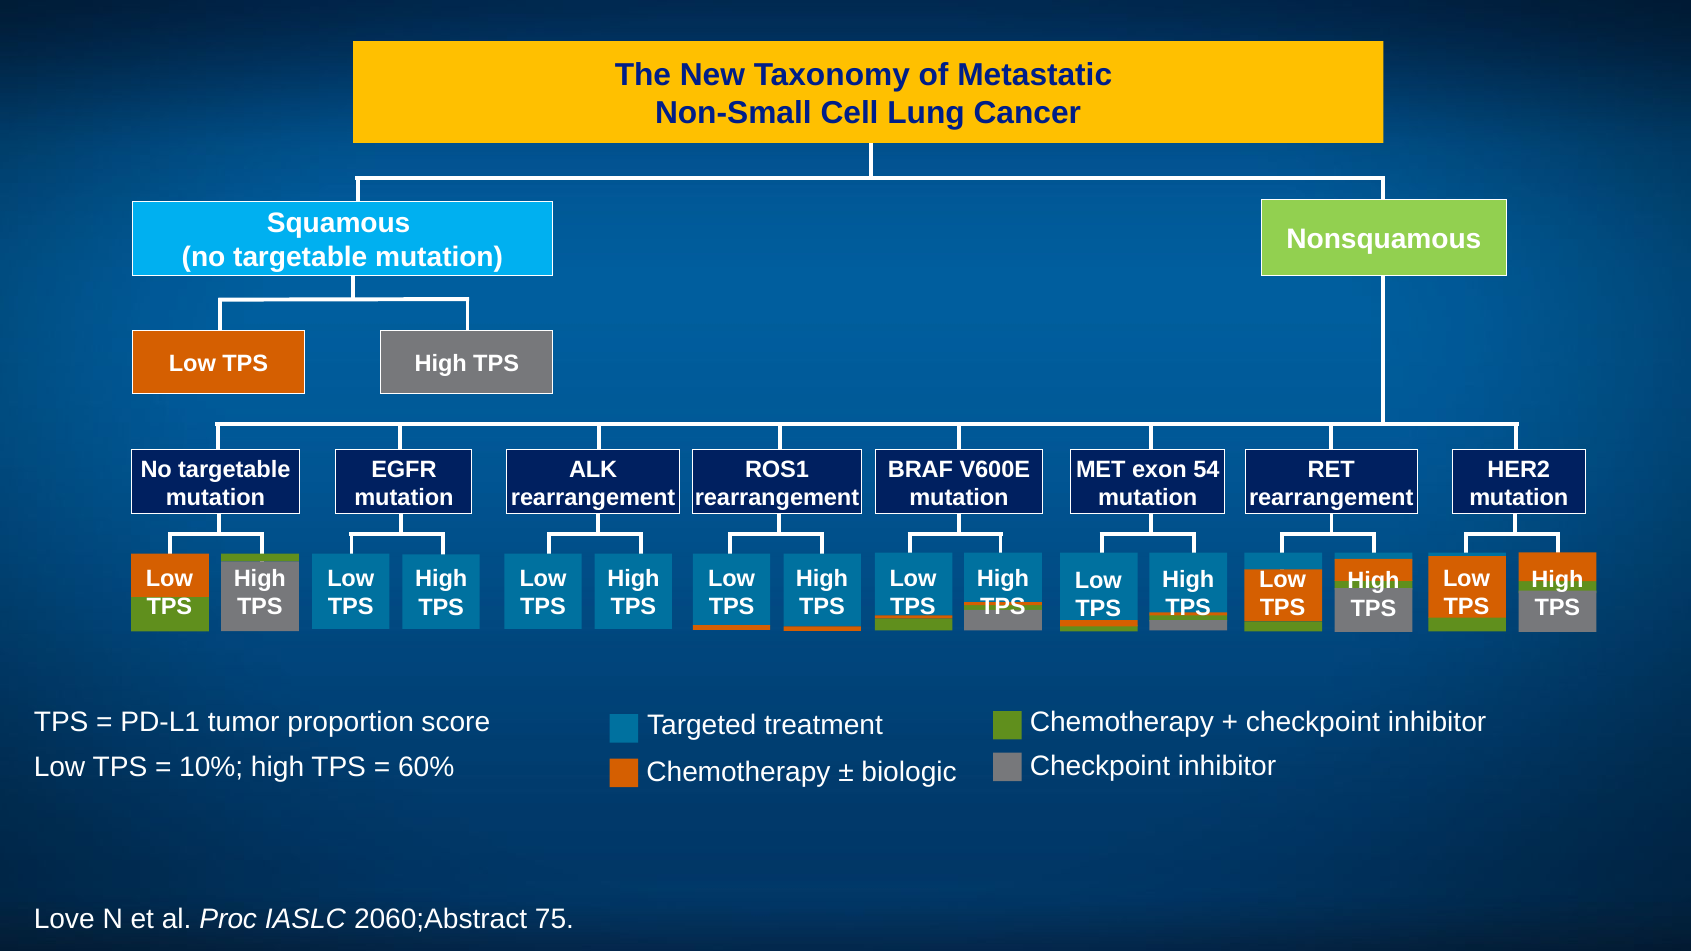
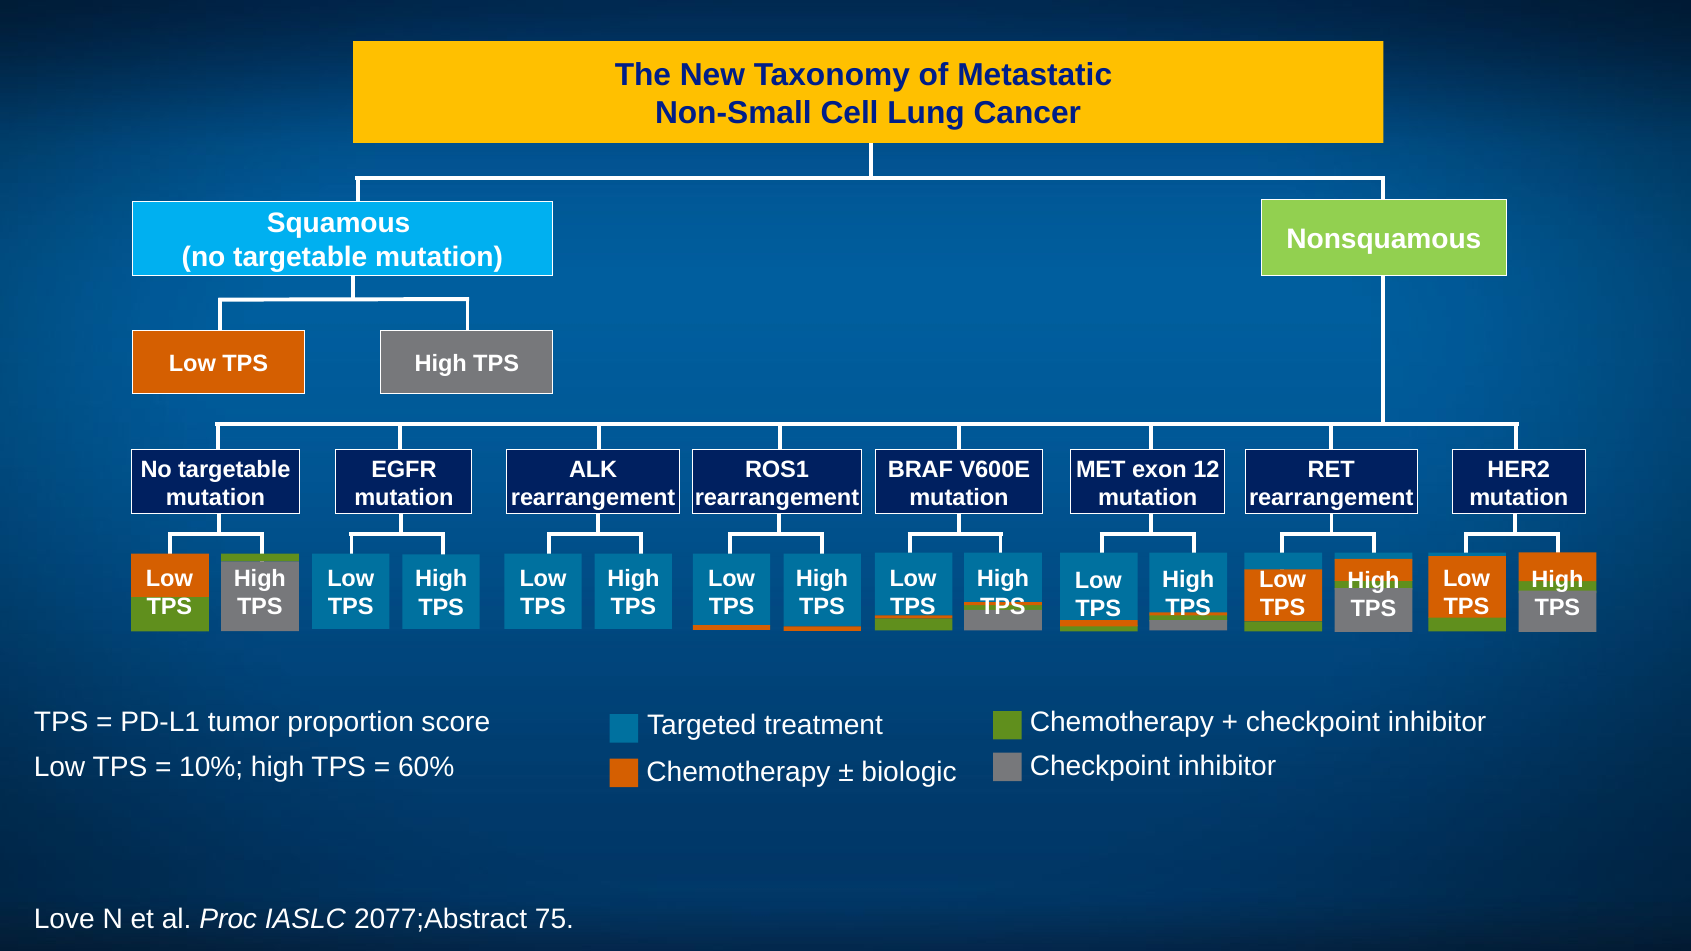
54: 54 -> 12
2060;Abstract: 2060;Abstract -> 2077;Abstract
